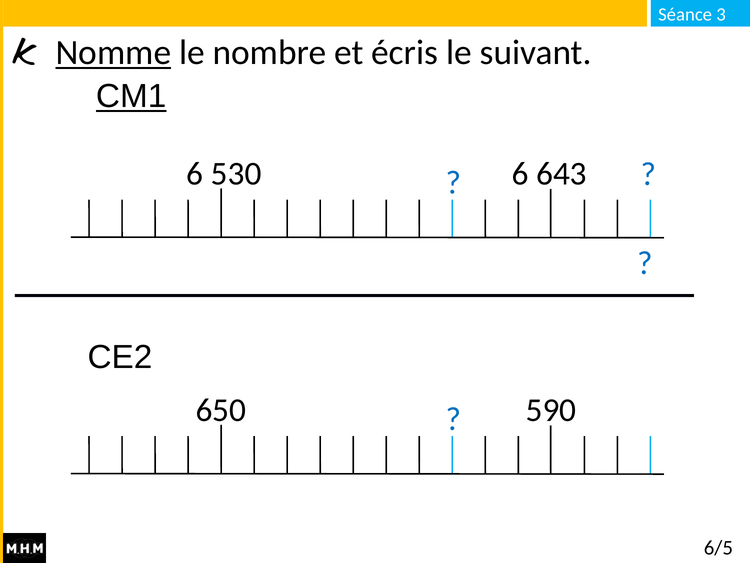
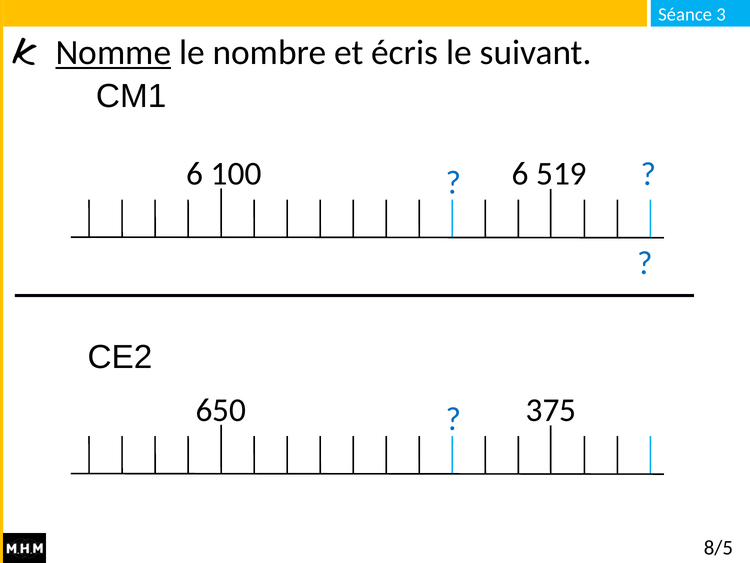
CM1 underline: present -> none
530: 530 -> 100
643: 643 -> 519
590: 590 -> 375
6/5: 6/5 -> 8/5
